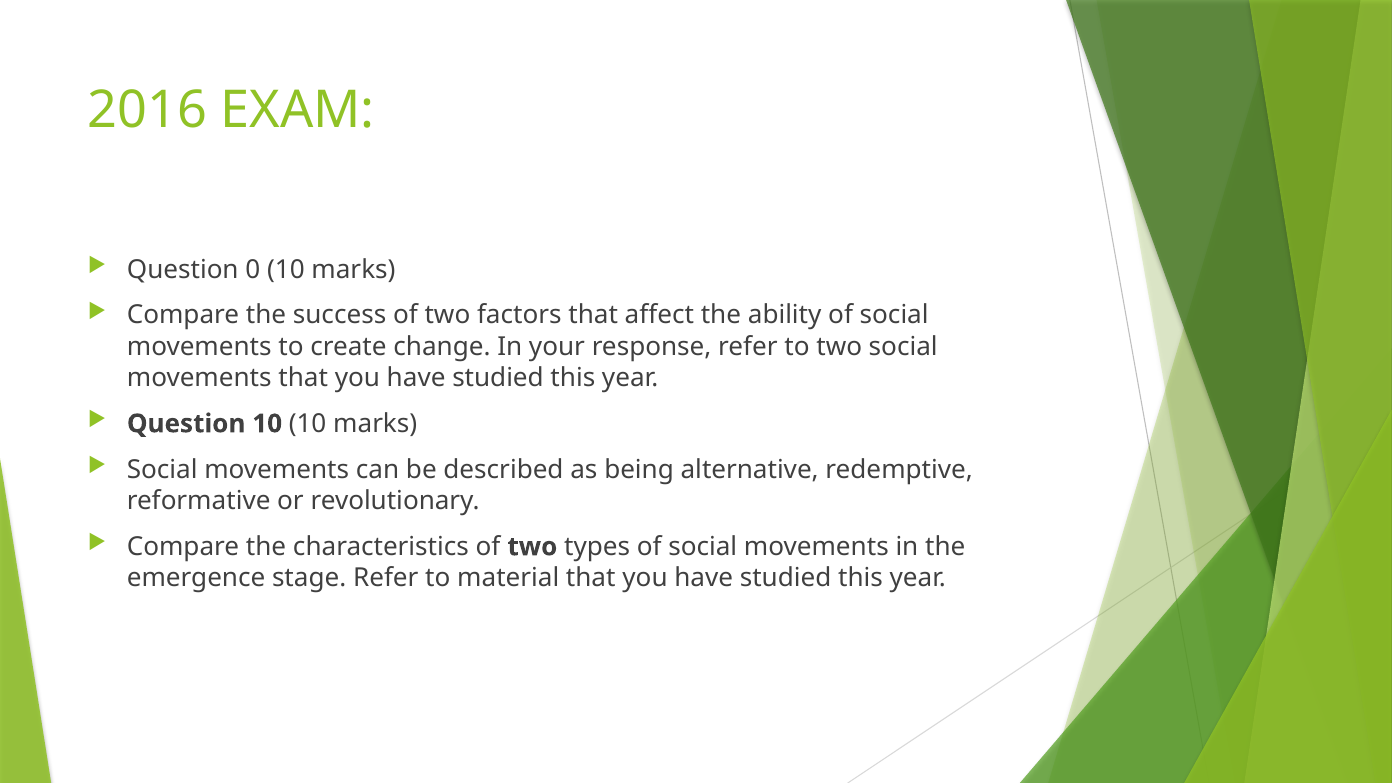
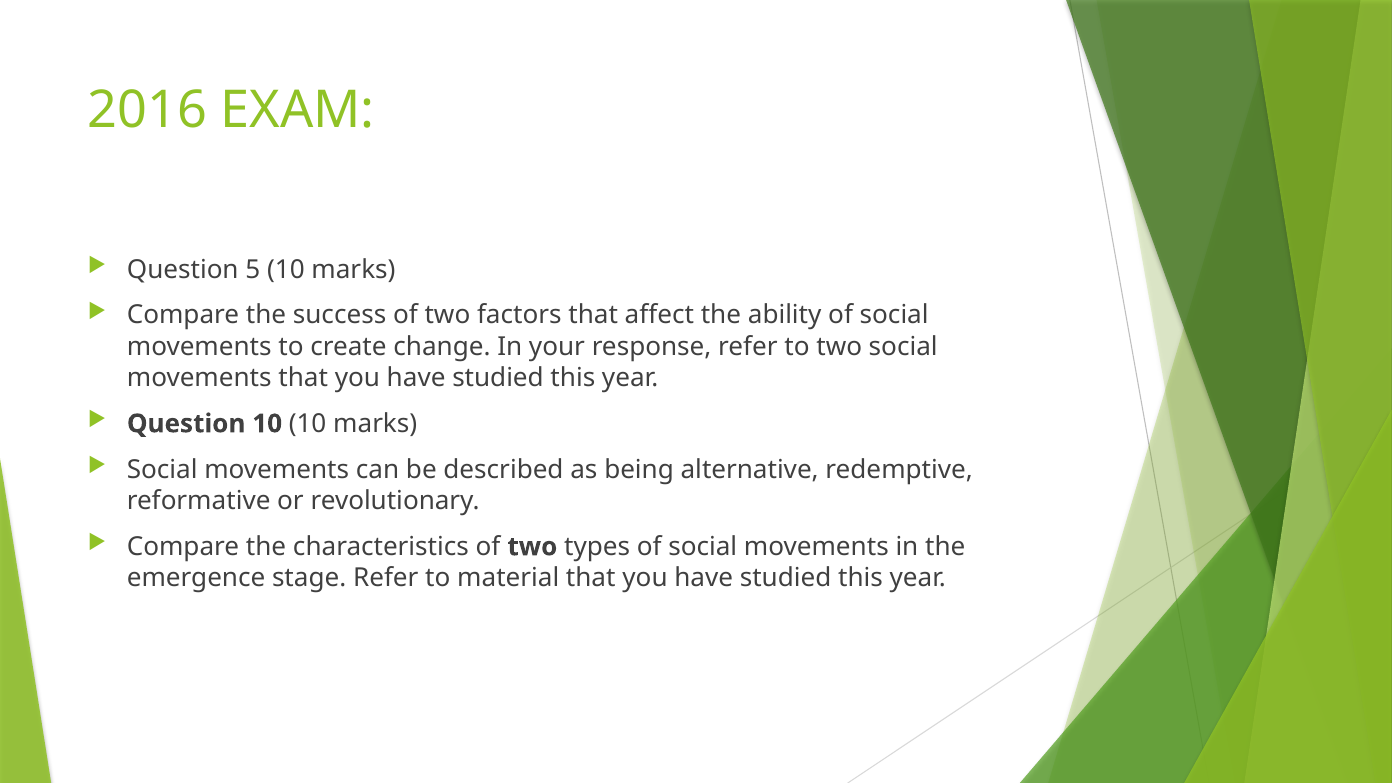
0: 0 -> 5
